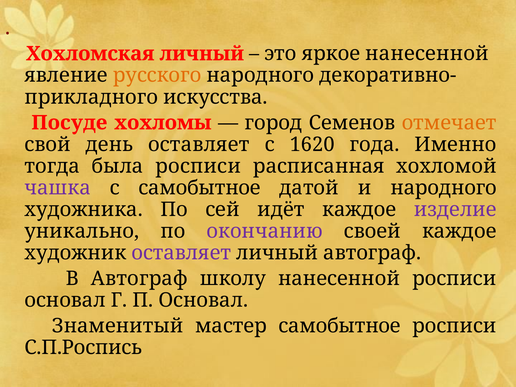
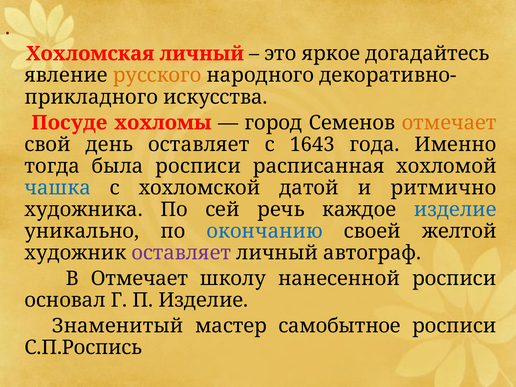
яркое нанесенной: нанесенной -> догадайтесь
1620: 1620 -> 1643
чашка colour: purple -> blue
с самобытное: самобытное -> хохломской
и народного: народного -> ритмично
идёт: идёт -> речь
изделие at (455, 209) colour: purple -> blue
окончанию colour: purple -> blue
своей каждое: каждое -> желтой
В Автограф: Автограф -> Отмечает
П Основал: Основал -> Изделие
